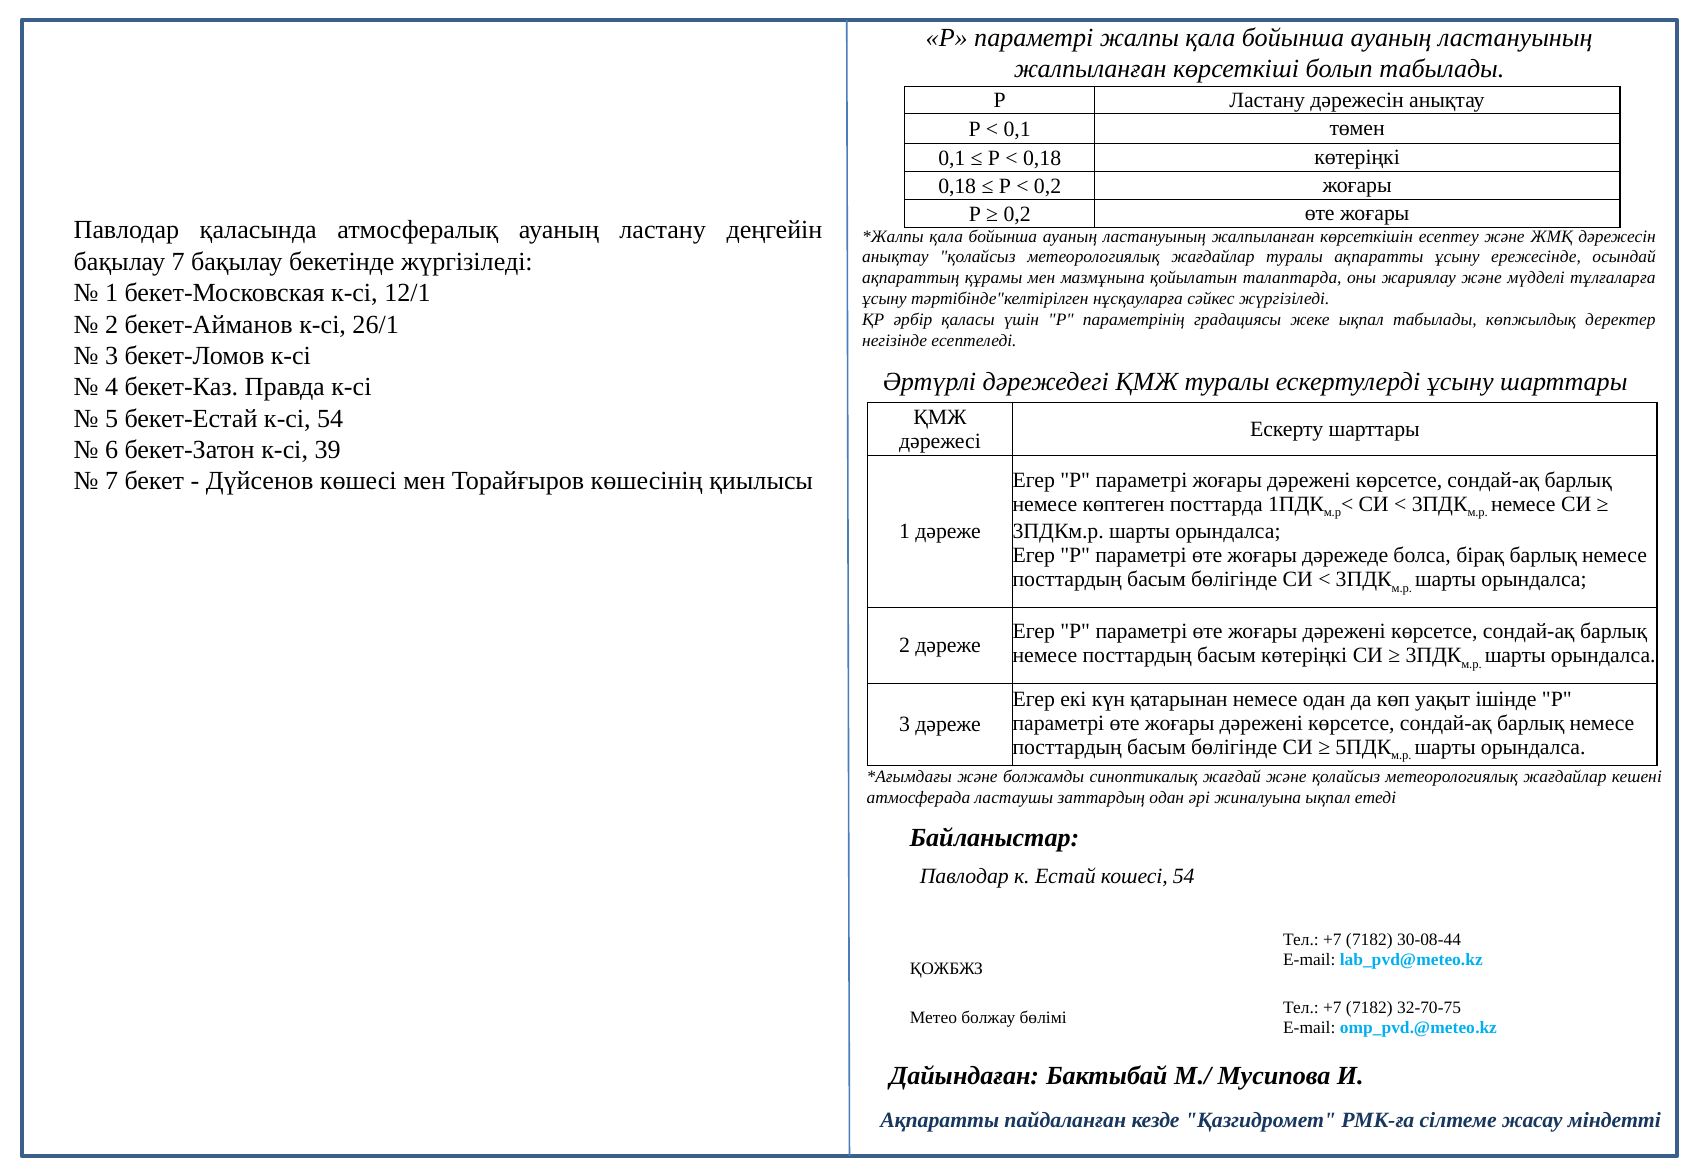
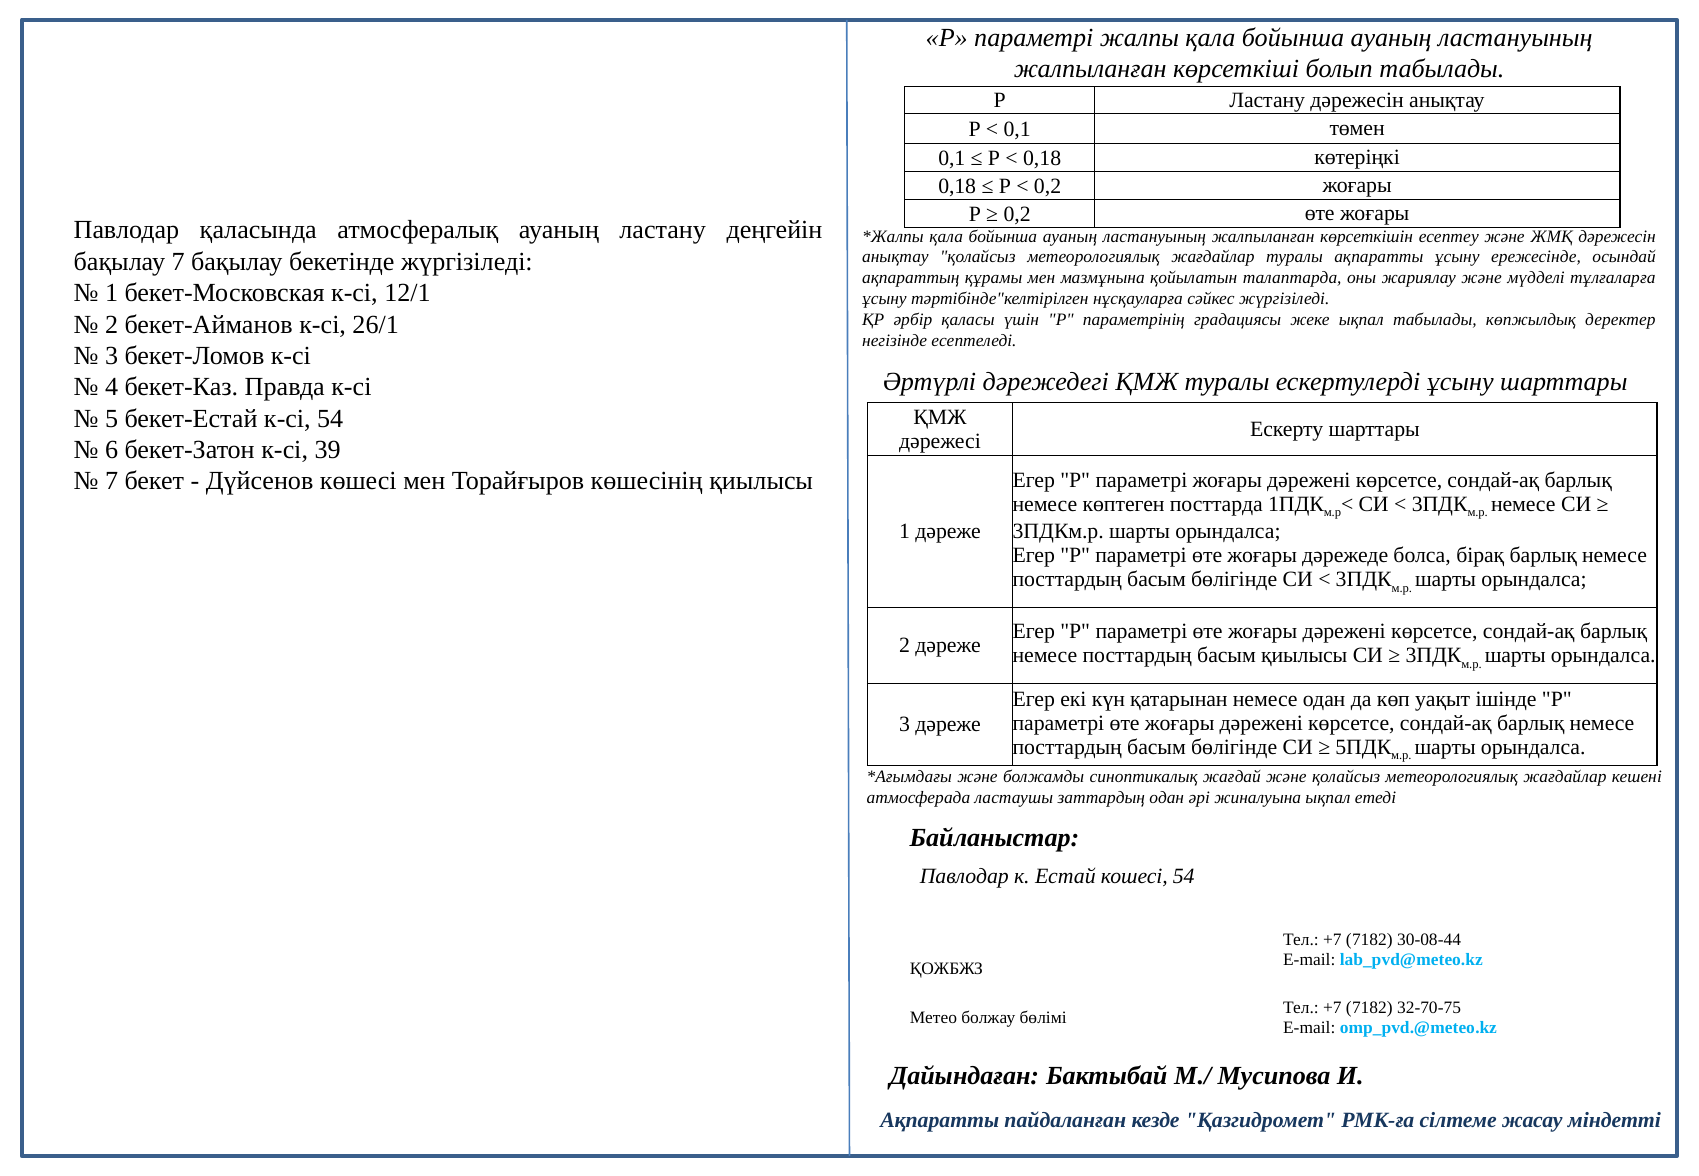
басым көтеріңкі: көтеріңкі -> қиылысы
